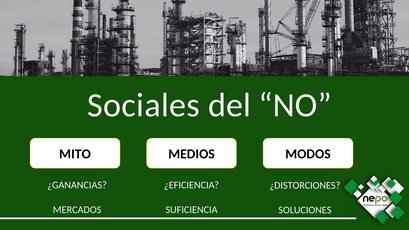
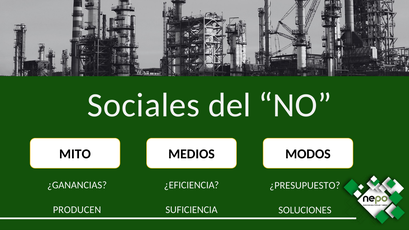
¿DISTORCIONES: ¿DISTORCIONES -> ¿PRESUPUESTO
MERCADOS: MERCADOS -> PRODUCEN
